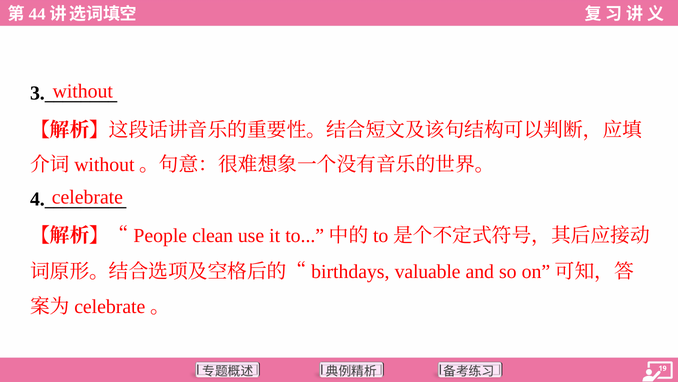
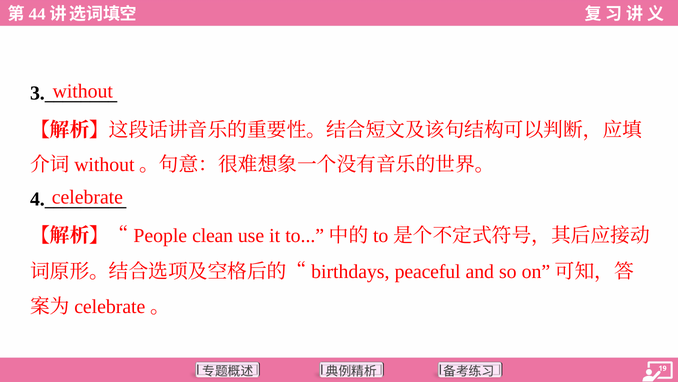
valuable: valuable -> peaceful
